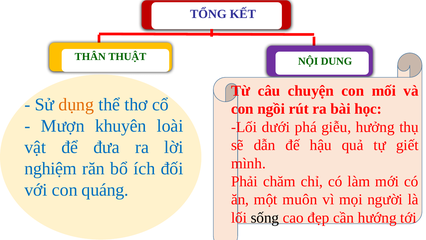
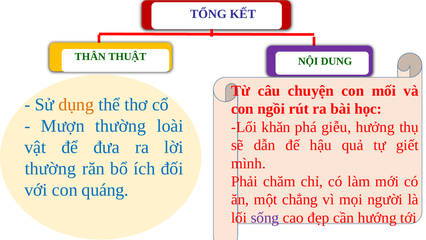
Mượn khuyên: khuyên -> thường
dưới: dưới -> khăn
nghiệm at (51, 168): nghiệm -> thường
muôn: muôn -> chẳng
sống colour: black -> purple
